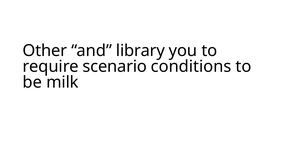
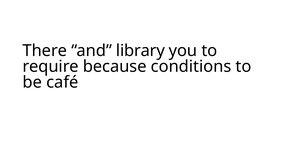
Other: Other -> There
scenario: scenario -> because
milk: milk -> café
